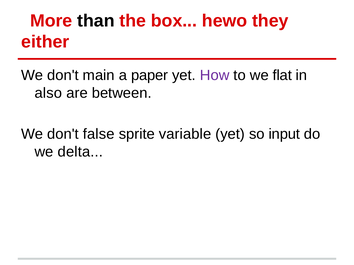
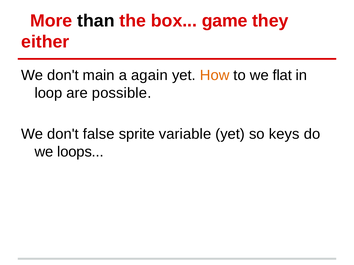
hewo: hewo -> game
paper: paper -> again
How colour: purple -> orange
also: also -> loop
between: between -> possible
input: input -> keys
delta: delta -> loops
